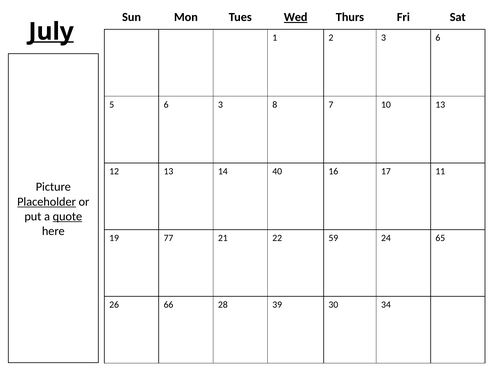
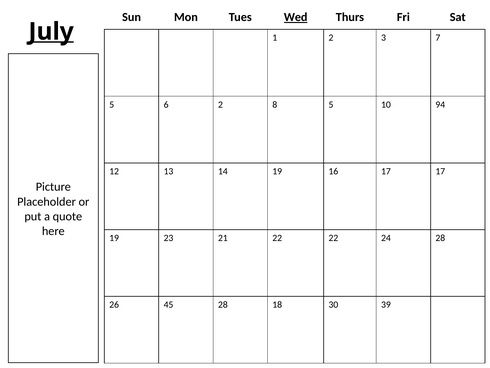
3 6: 6 -> 7
6 3: 3 -> 2
8 7: 7 -> 5
10 13: 13 -> 94
14 40: 40 -> 19
17 11: 11 -> 17
Placeholder underline: present -> none
quote underline: present -> none
77: 77 -> 23
22 59: 59 -> 22
24 65: 65 -> 28
66: 66 -> 45
39: 39 -> 18
34: 34 -> 39
